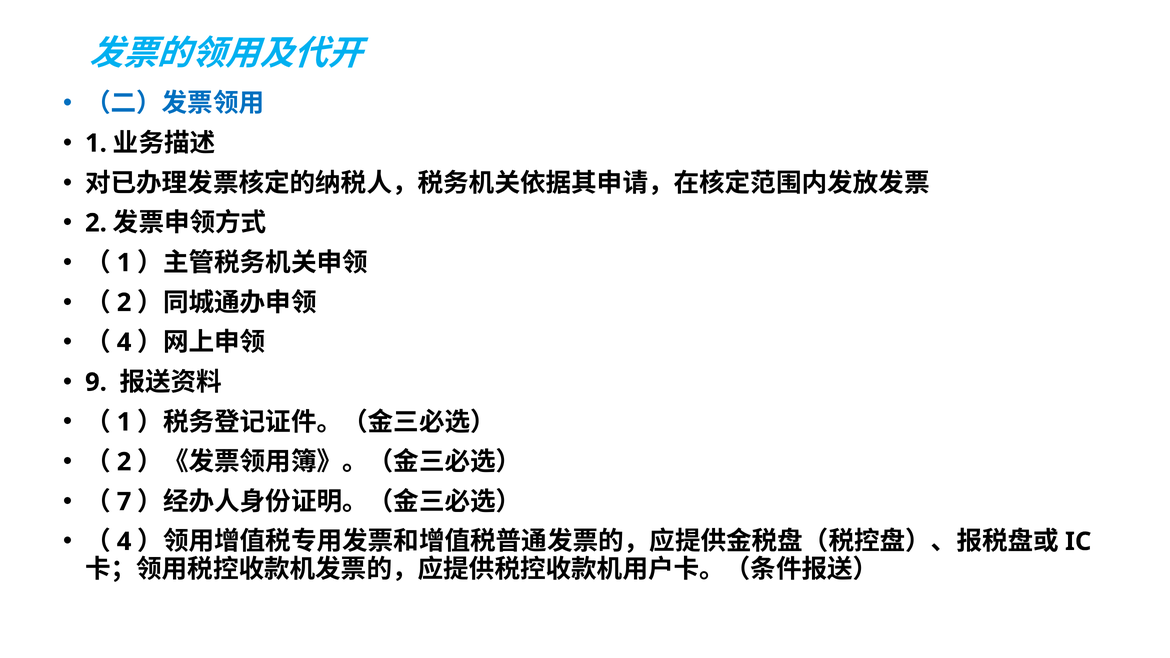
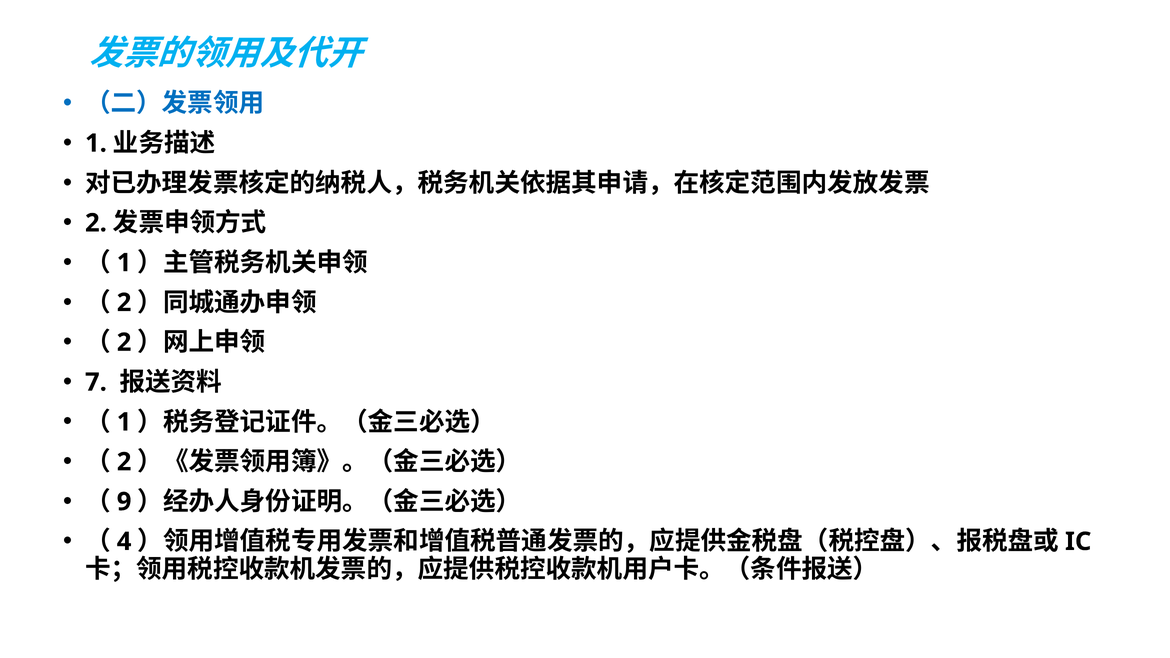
4 at (124, 342): 4 -> 2
9: 9 -> 7
7: 7 -> 9
